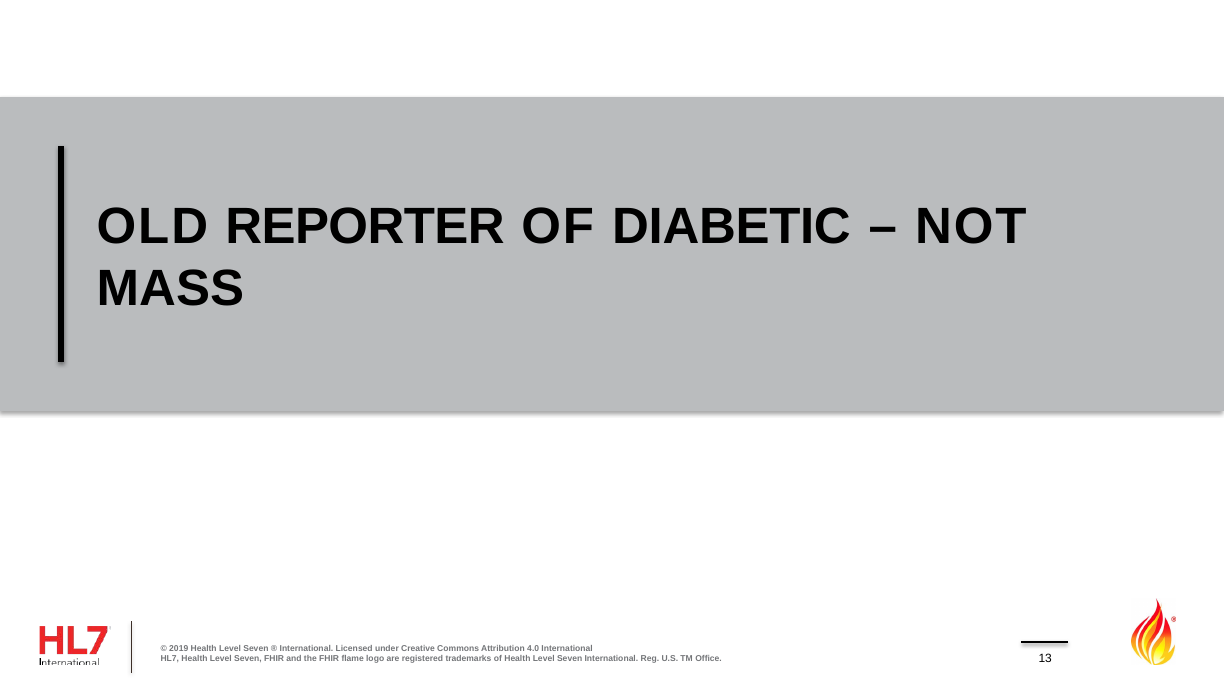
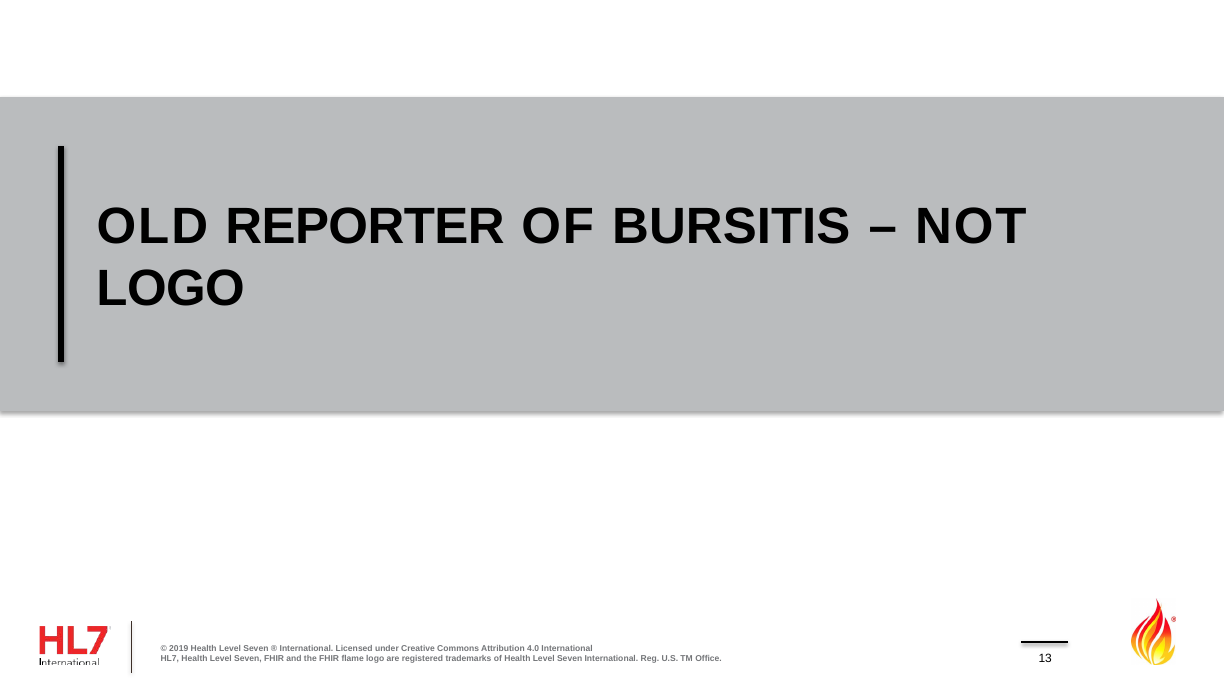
DIABETIC: DIABETIC -> BURSITIS
MASS at (170, 288): MASS -> LOGO
